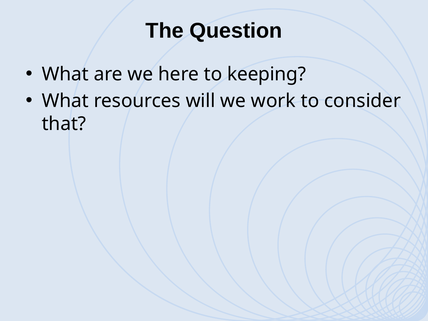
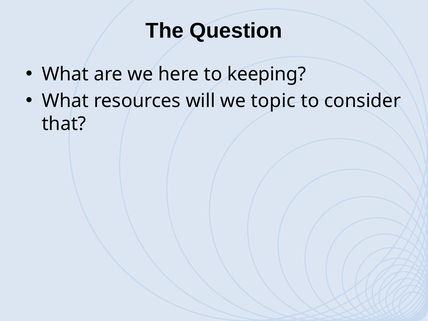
work: work -> topic
